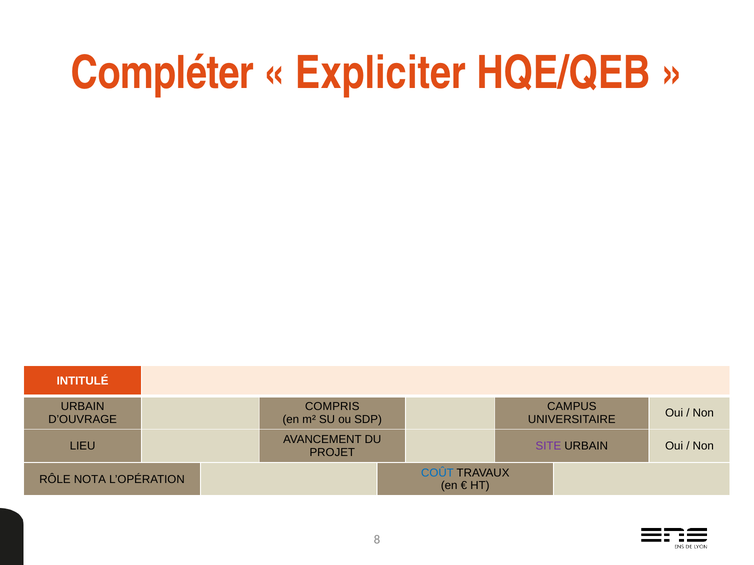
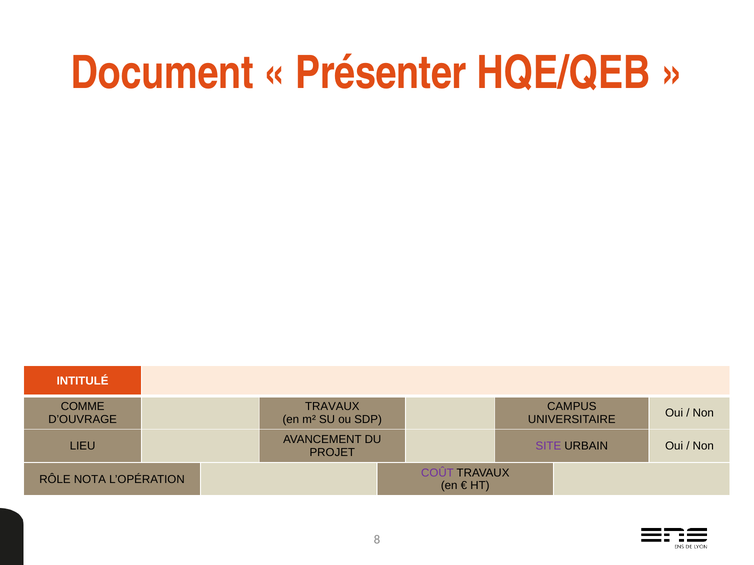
Compléter: Compléter -> Document
Expliciter: Expliciter -> Présenter
URBAIN at (83, 407): URBAIN -> COMME
COMPRIS at (332, 407): COMPRIS -> TRAVAUX
COÛT colour: blue -> purple
